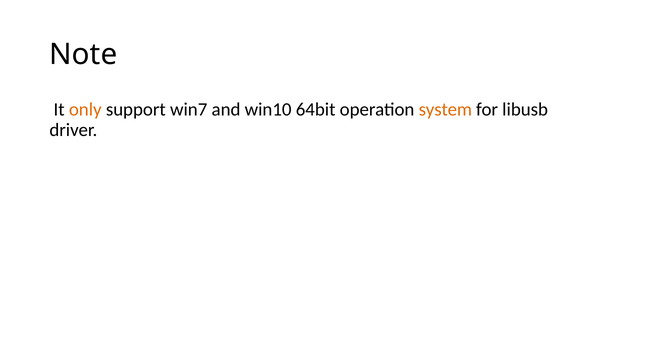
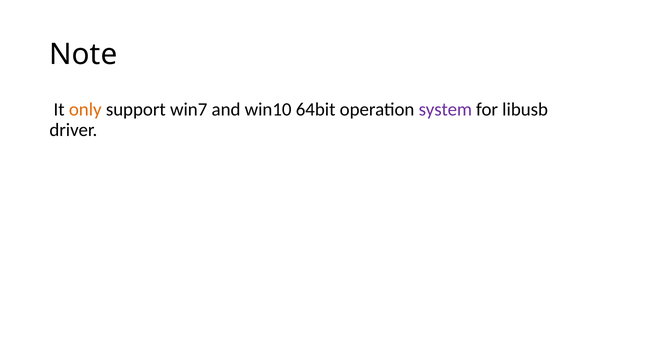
system colour: orange -> purple
